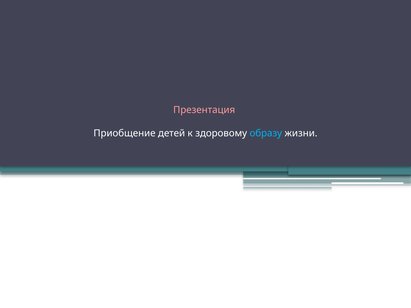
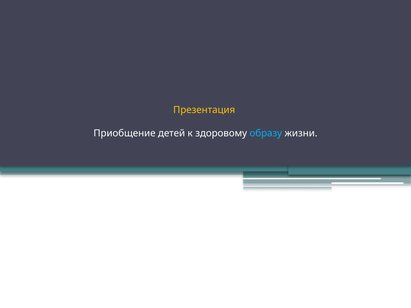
Презентация colour: pink -> yellow
